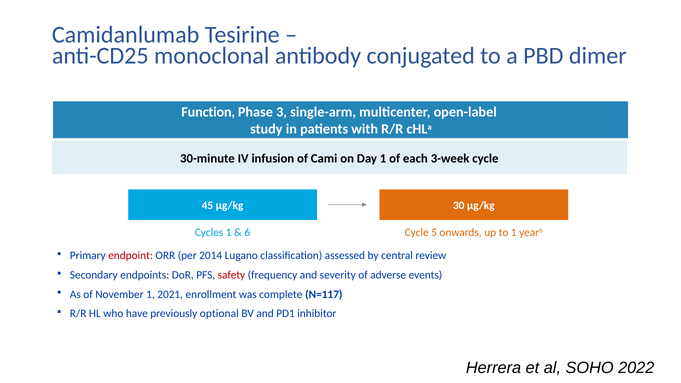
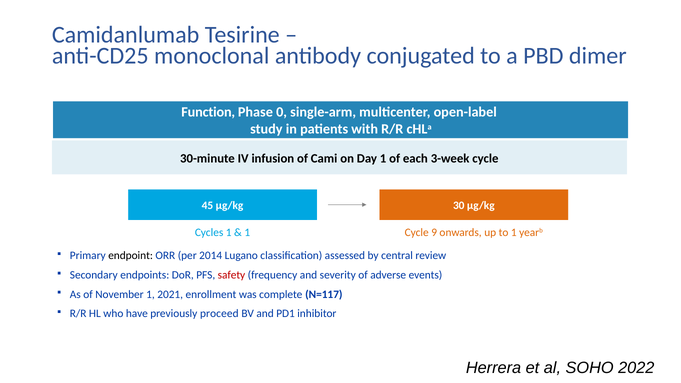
3: 3 -> 0
6 at (247, 232): 6 -> 1
5: 5 -> 9
endpoint colour: red -> black
optional: optional -> proceed
